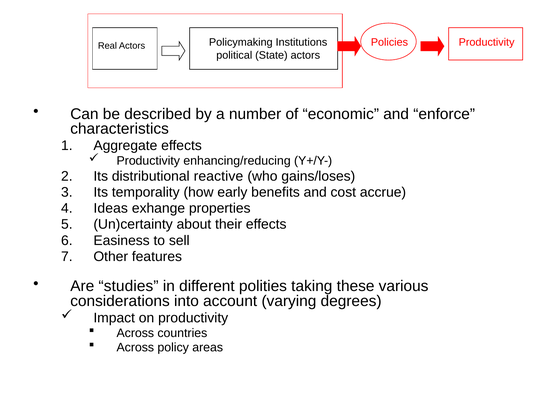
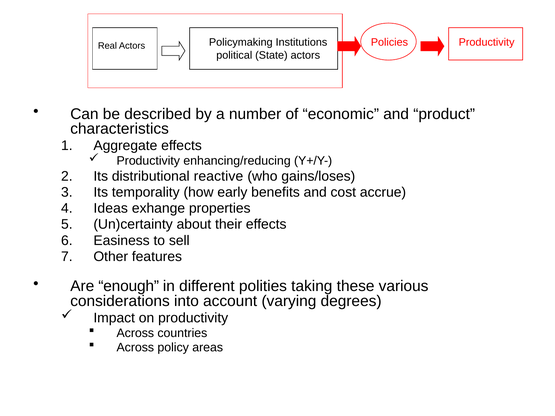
enforce: enforce -> product
studies: studies -> enough
